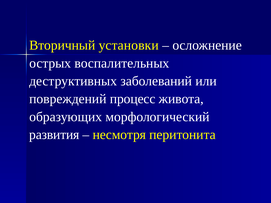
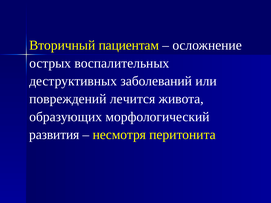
установки: установки -> пациентам
процесс: процесс -> лечится
